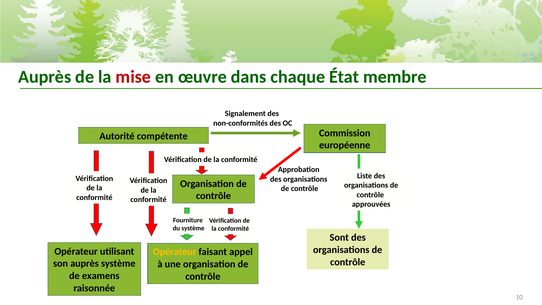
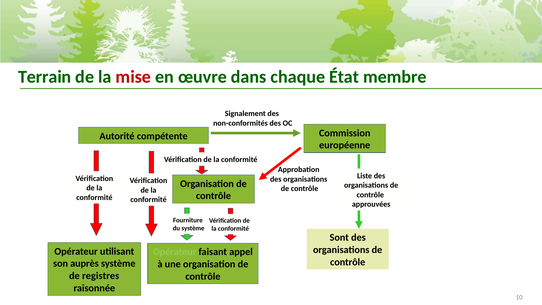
Auprès at (45, 77): Auprès -> Terrain
Opérateur at (175, 252) colour: yellow -> light green
examens: examens -> registres
